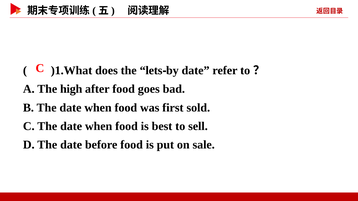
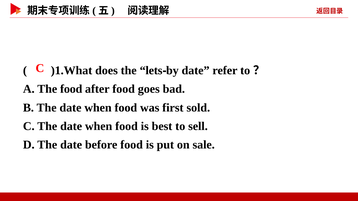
The high: high -> food
